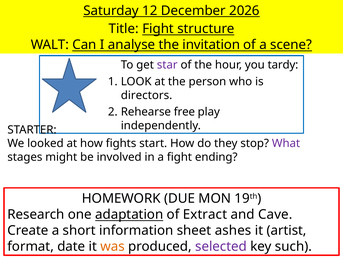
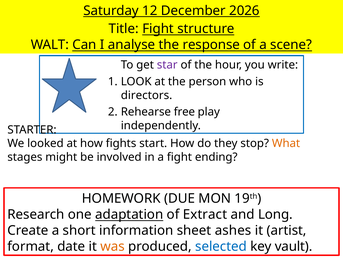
invitation: invitation -> response
tardy: tardy -> write
What colour: purple -> orange
Cave: Cave -> Long
selected colour: purple -> blue
such: such -> vault
